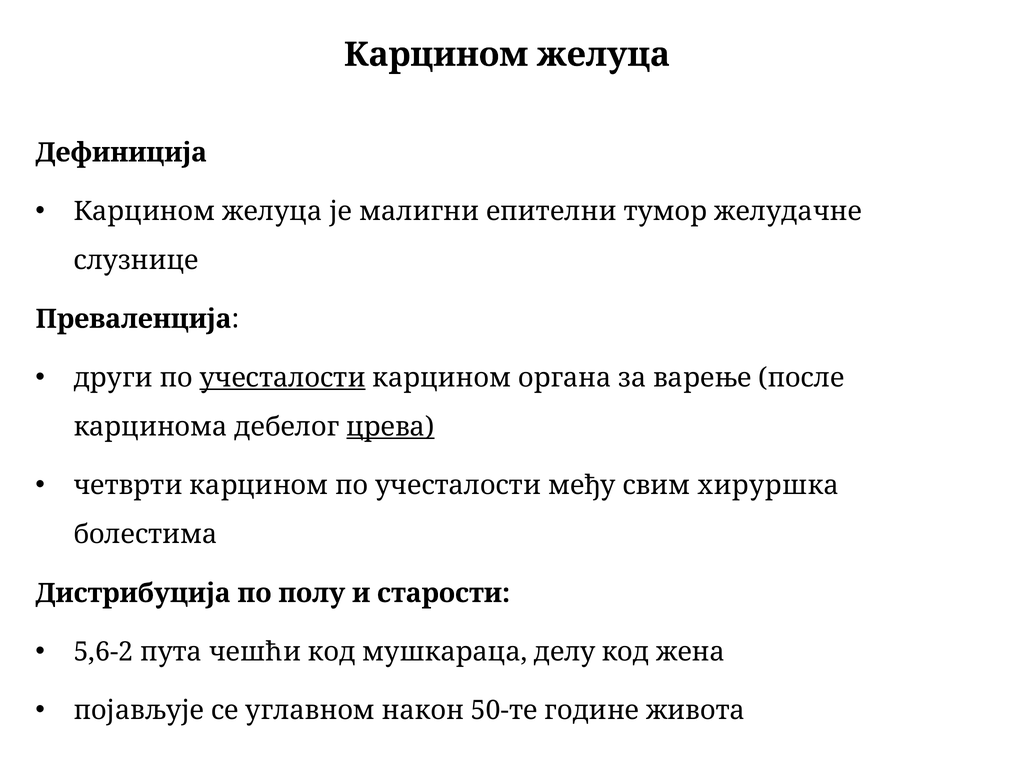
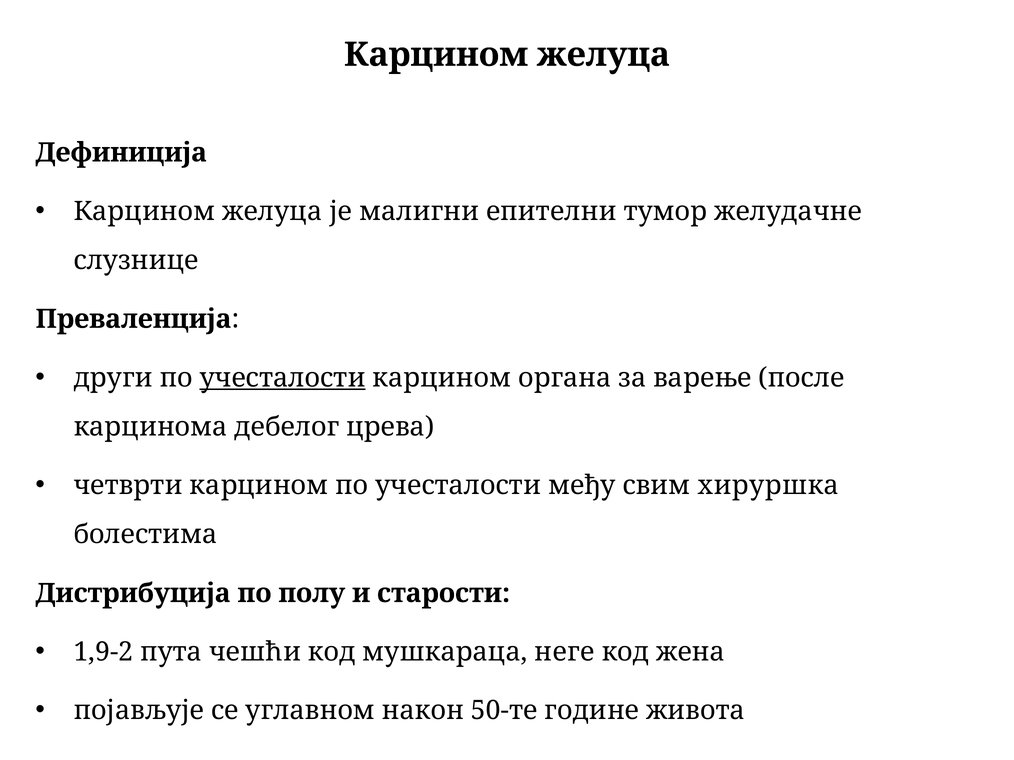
црева underline: present -> none
5,6-2: 5,6-2 -> 1,9-2
делу: делу -> неге
